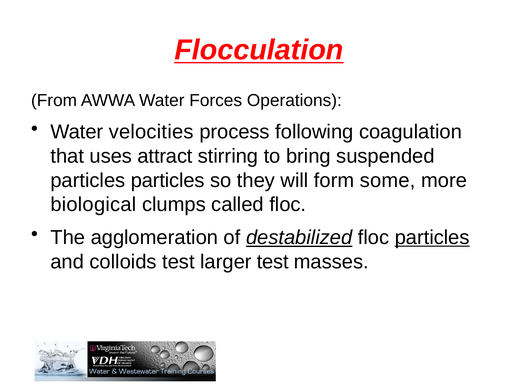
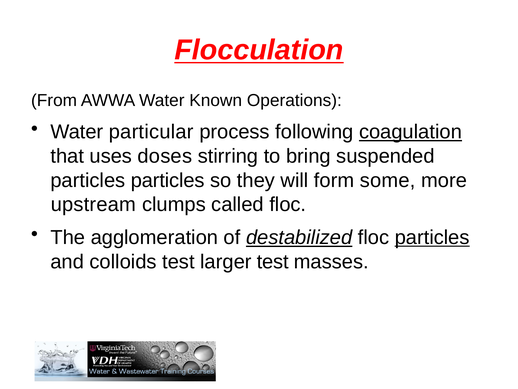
Forces: Forces -> Known
velocities: velocities -> particular
coagulation underline: none -> present
attract: attract -> doses
biological: biological -> upstream
